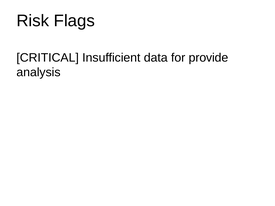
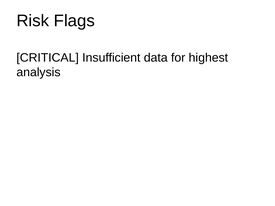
provide: provide -> highest
